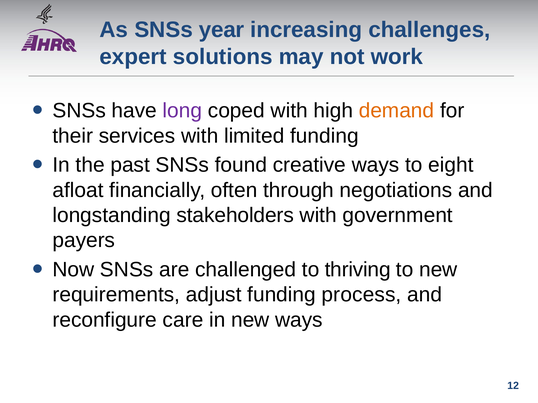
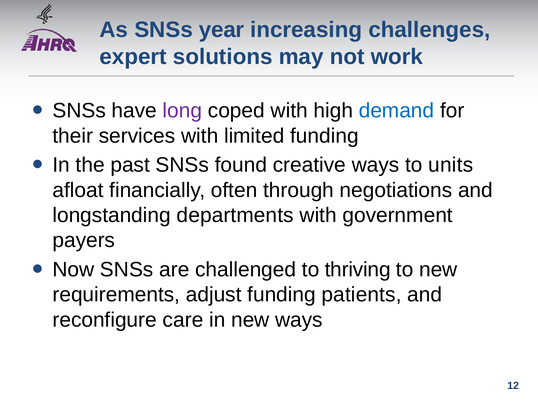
demand colour: orange -> blue
eight: eight -> units
stakeholders: stakeholders -> departments
process: process -> patients
